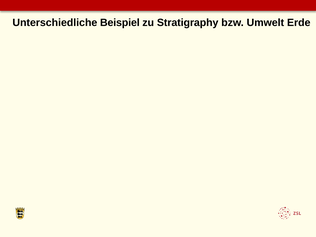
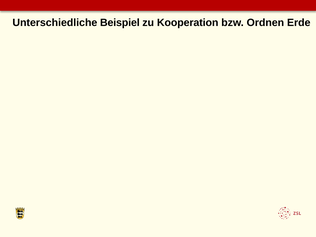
Stratigraphy: Stratigraphy -> Kooperation
Umwelt: Umwelt -> Ordnen
